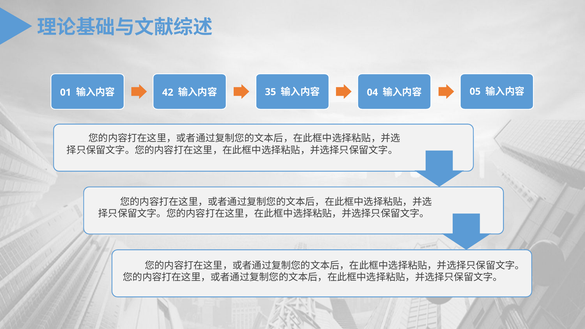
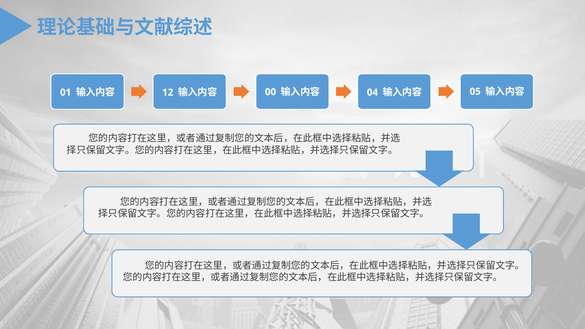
42: 42 -> 12
35: 35 -> 00
